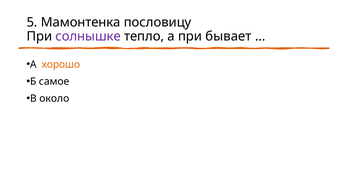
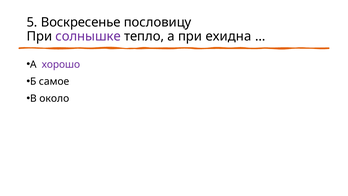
Мамонтенка: Мамонтенка -> Воскресенье
бывает: бывает -> ехидна
хорошо colour: orange -> purple
